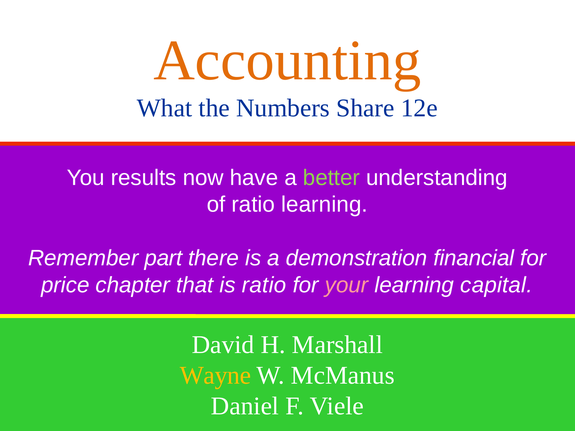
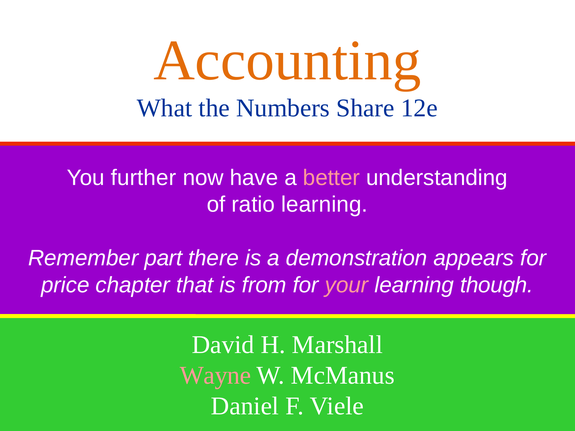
results: results -> further
better colour: light green -> pink
financial: financial -> appears
is ratio: ratio -> from
capital: capital -> though
Wayne colour: yellow -> pink
